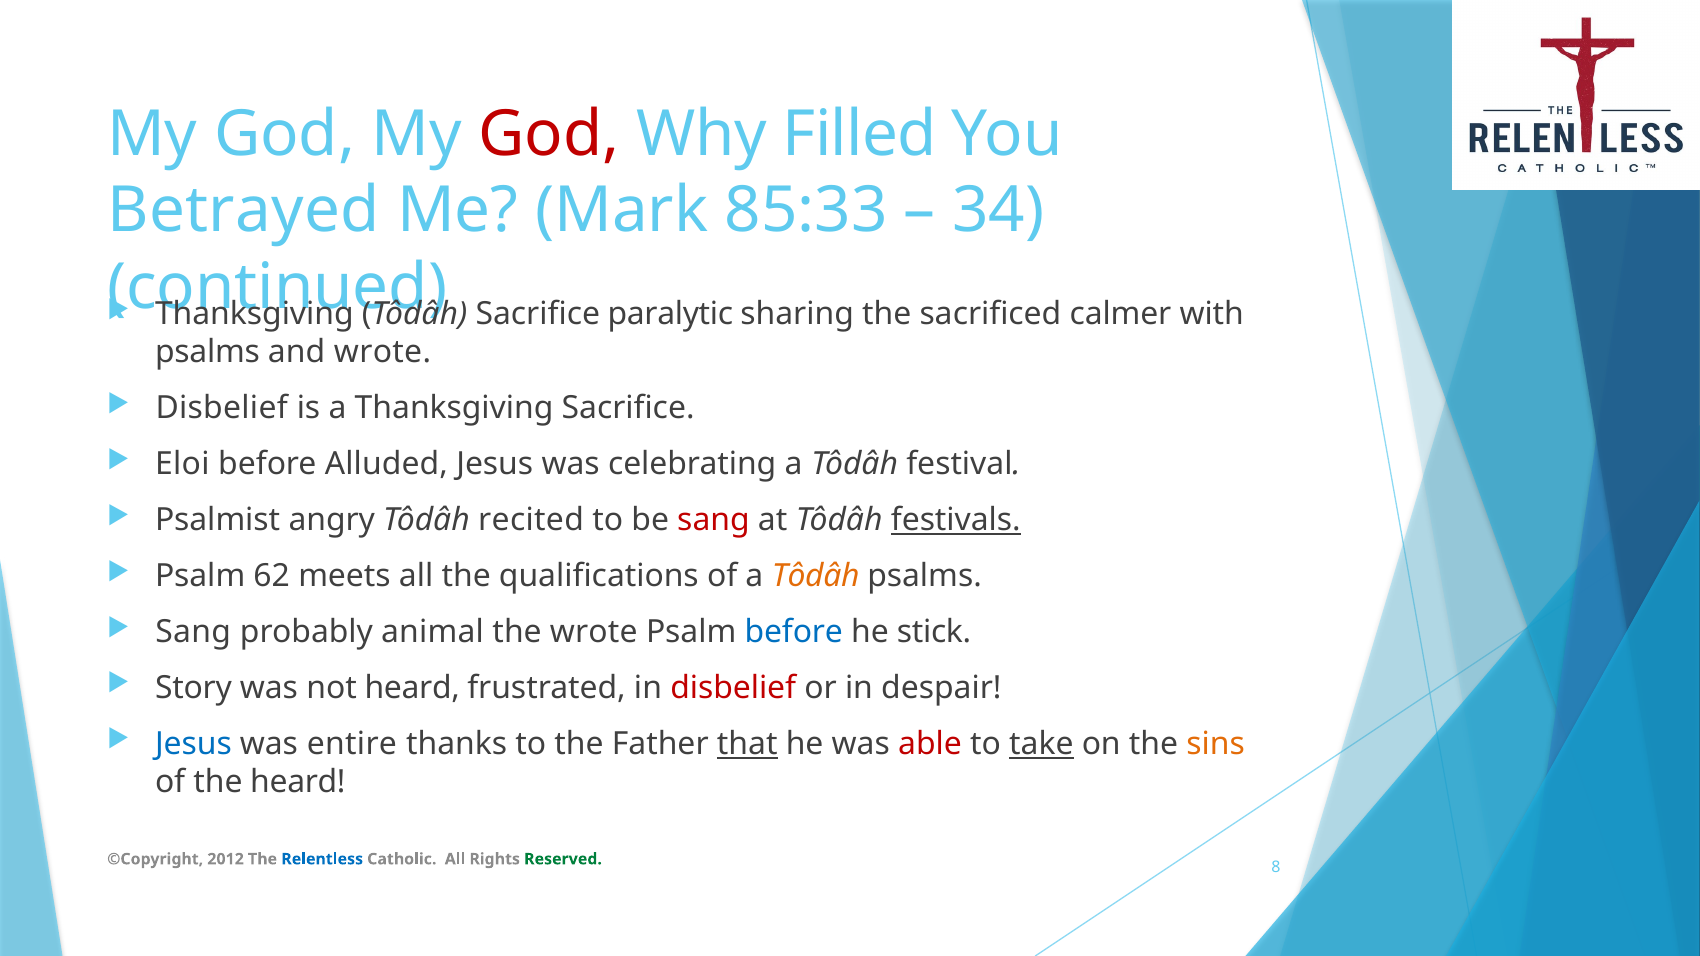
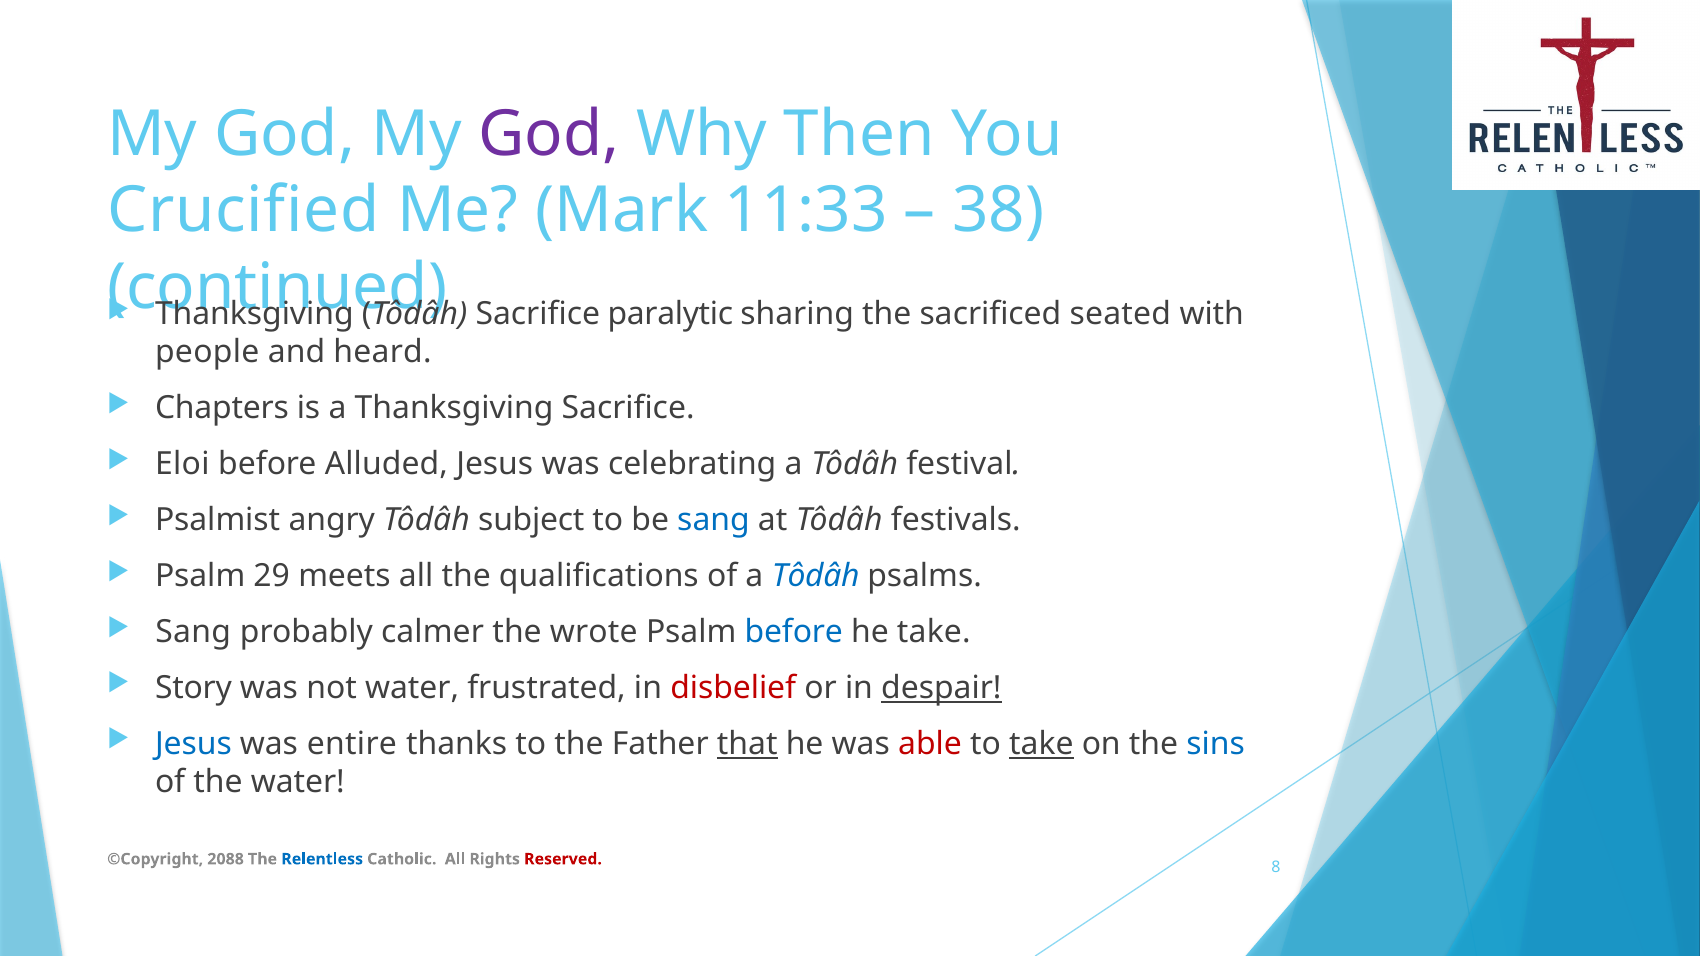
God at (549, 134) colour: red -> purple
Filled: Filled -> Then
Betrayed: Betrayed -> Crucified
85:33: 85:33 -> 11:33
34: 34 -> 38
calmer: calmer -> seated
psalms at (207, 353): psalms -> people
and wrote: wrote -> heard
Disbelief at (222, 409): Disbelief -> Chapters
recited: recited -> subject
sang at (713, 520) colour: red -> blue
festivals underline: present -> none
62: 62 -> 29
Tôdâh at (816, 576) colour: orange -> blue
animal: animal -> calmer
he stick: stick -> take
not heard: heard -> water
despair underline: none -> present
sins colour: orange -> blue
the heard: heard -> water
2012: 2012 -> 2088
Reserved colour: green -> red
